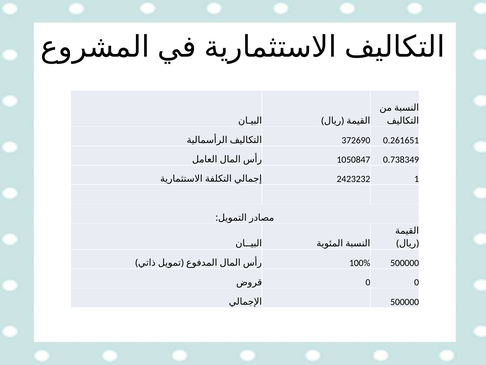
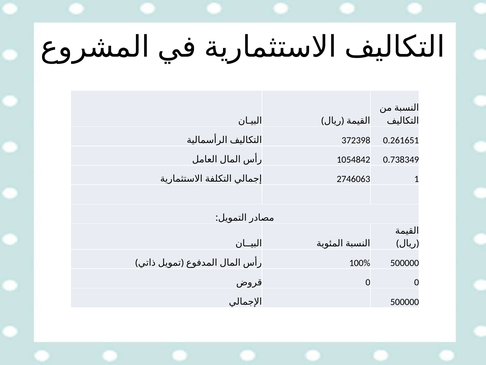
372690: 372690 -> 372398
1050847: 1050847 -> 1054842
2423232: 2423232 -> 2746063
